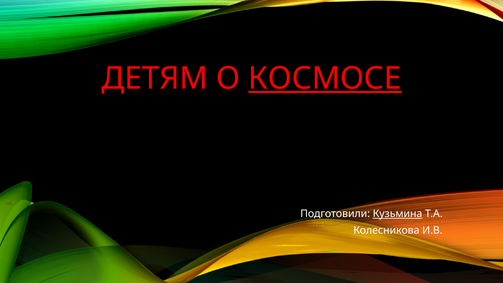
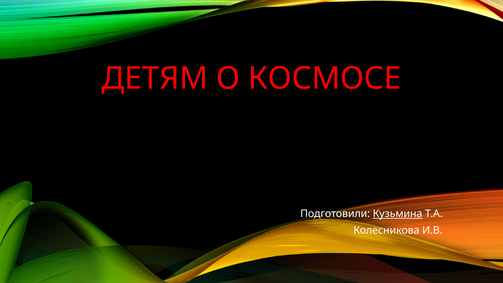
КОСМОСЕ underline: present -> none
